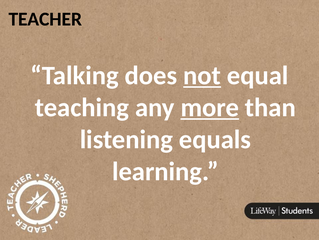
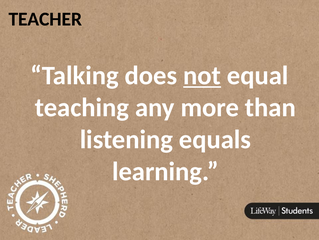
more underline: present -> none
